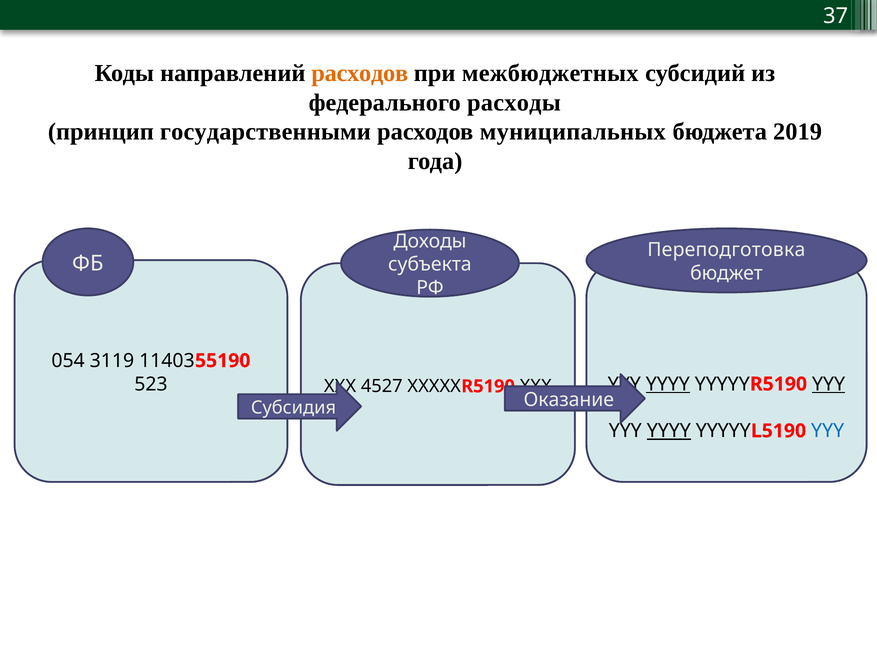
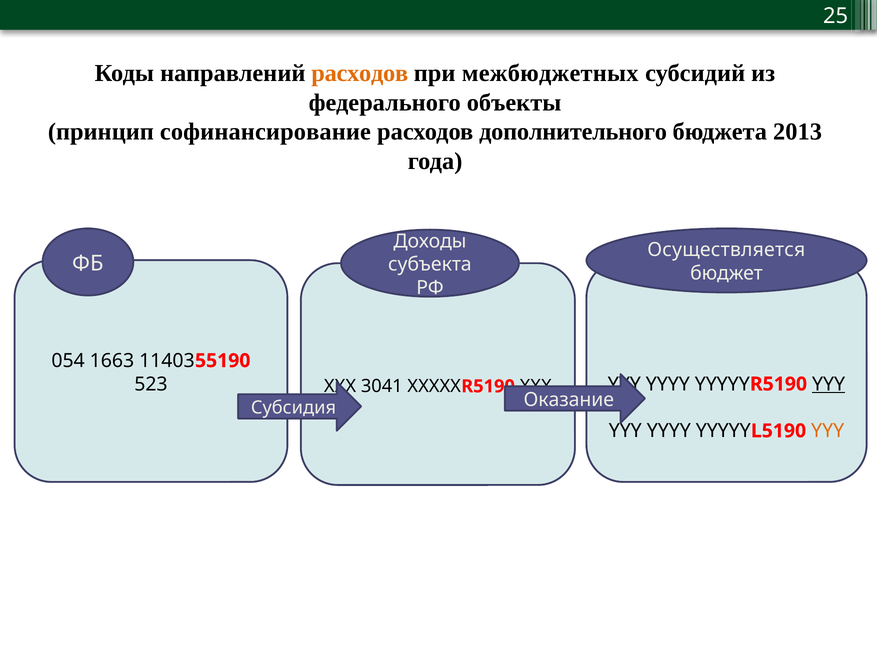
37: 37 -> 25
расходы: расходы -> объекты
государственными: государственными -> софинансирование
муниципальных: муниципальных -> дополнительного
2019: 2019 -> 2013
Переподготовка: Переподготовка -> Осуществляется
3119: 3119 -> 1663
4527: 4527 -> 3041
YYYY at (668, 384) underline: present -> none
YYYY at (669, 431) underline: present -> none
YYY at (828, 431) colour: blue -> orange
